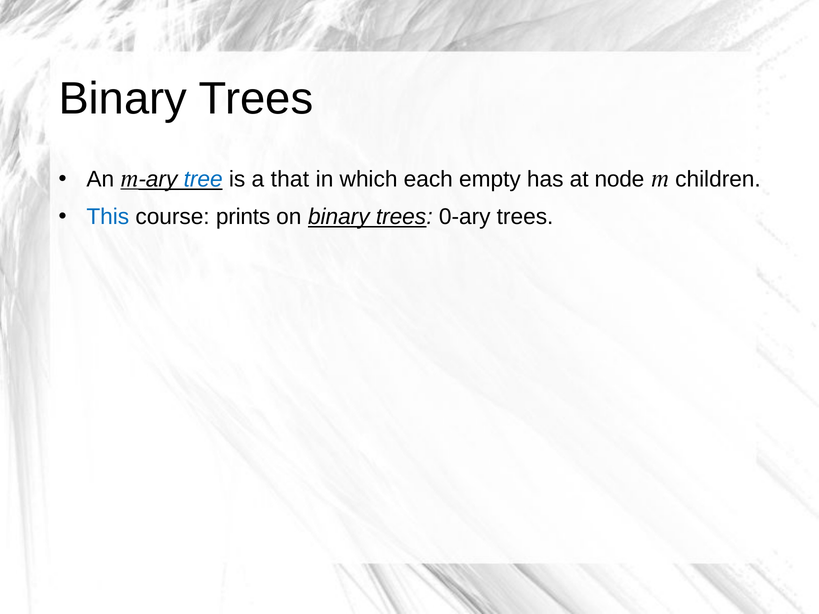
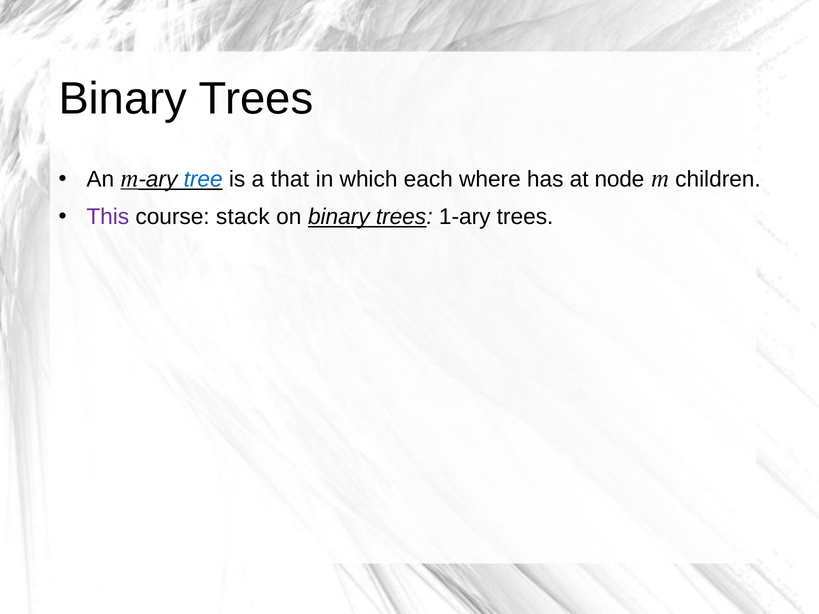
empty: empty -> where
This colour: blue -> purple
prints: prints -> stack
0-ary: 0-ary -> 1-ary
